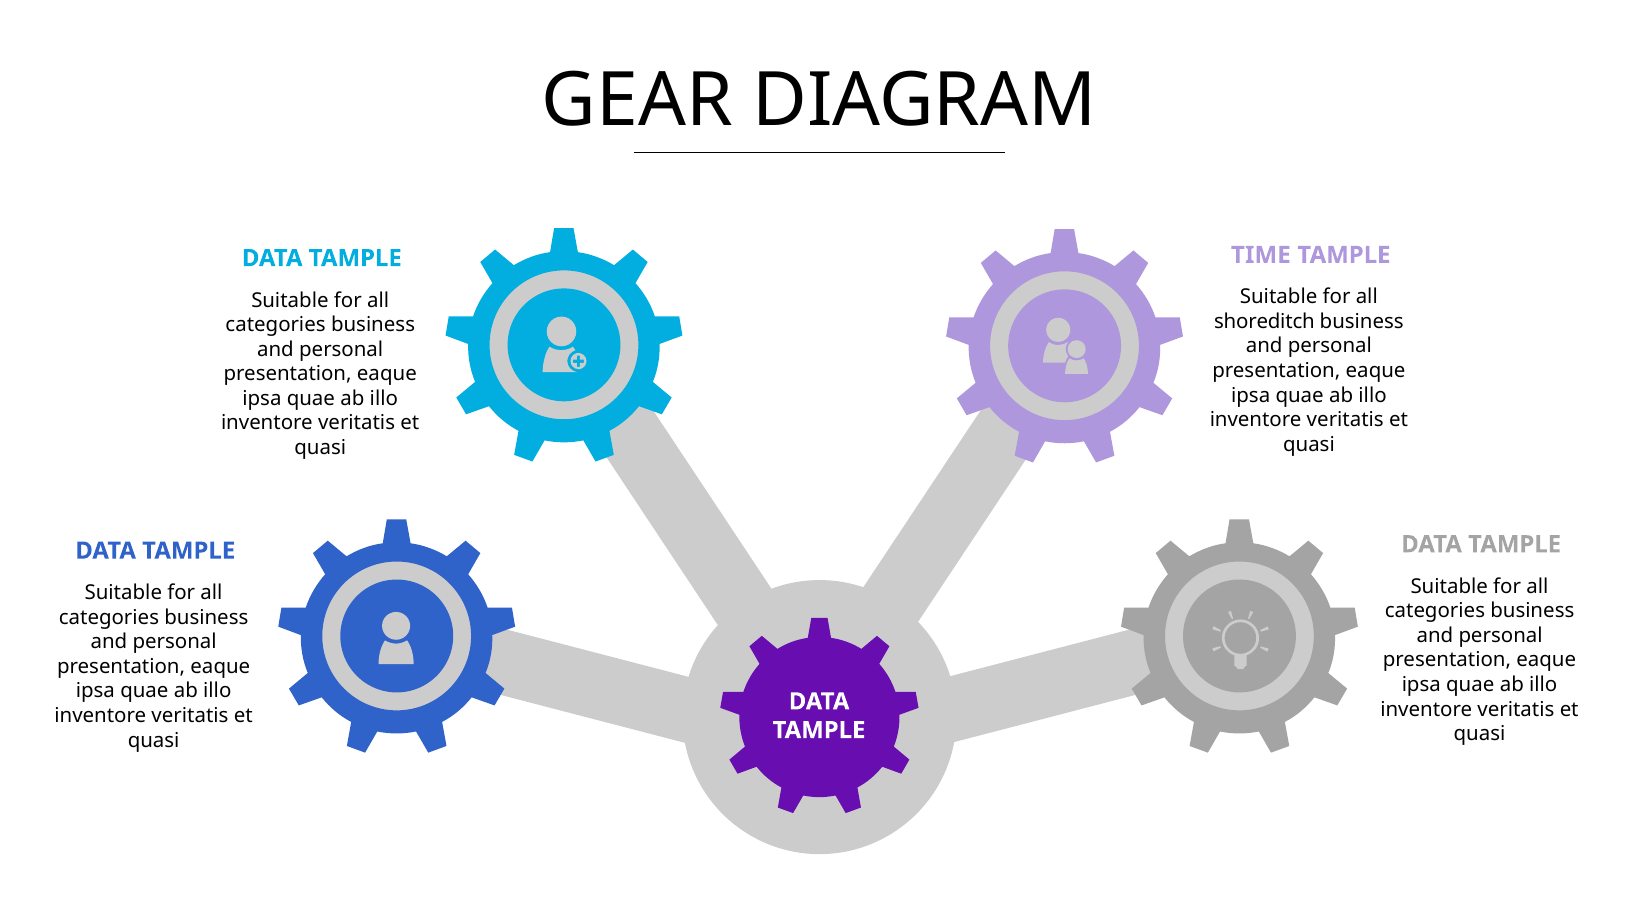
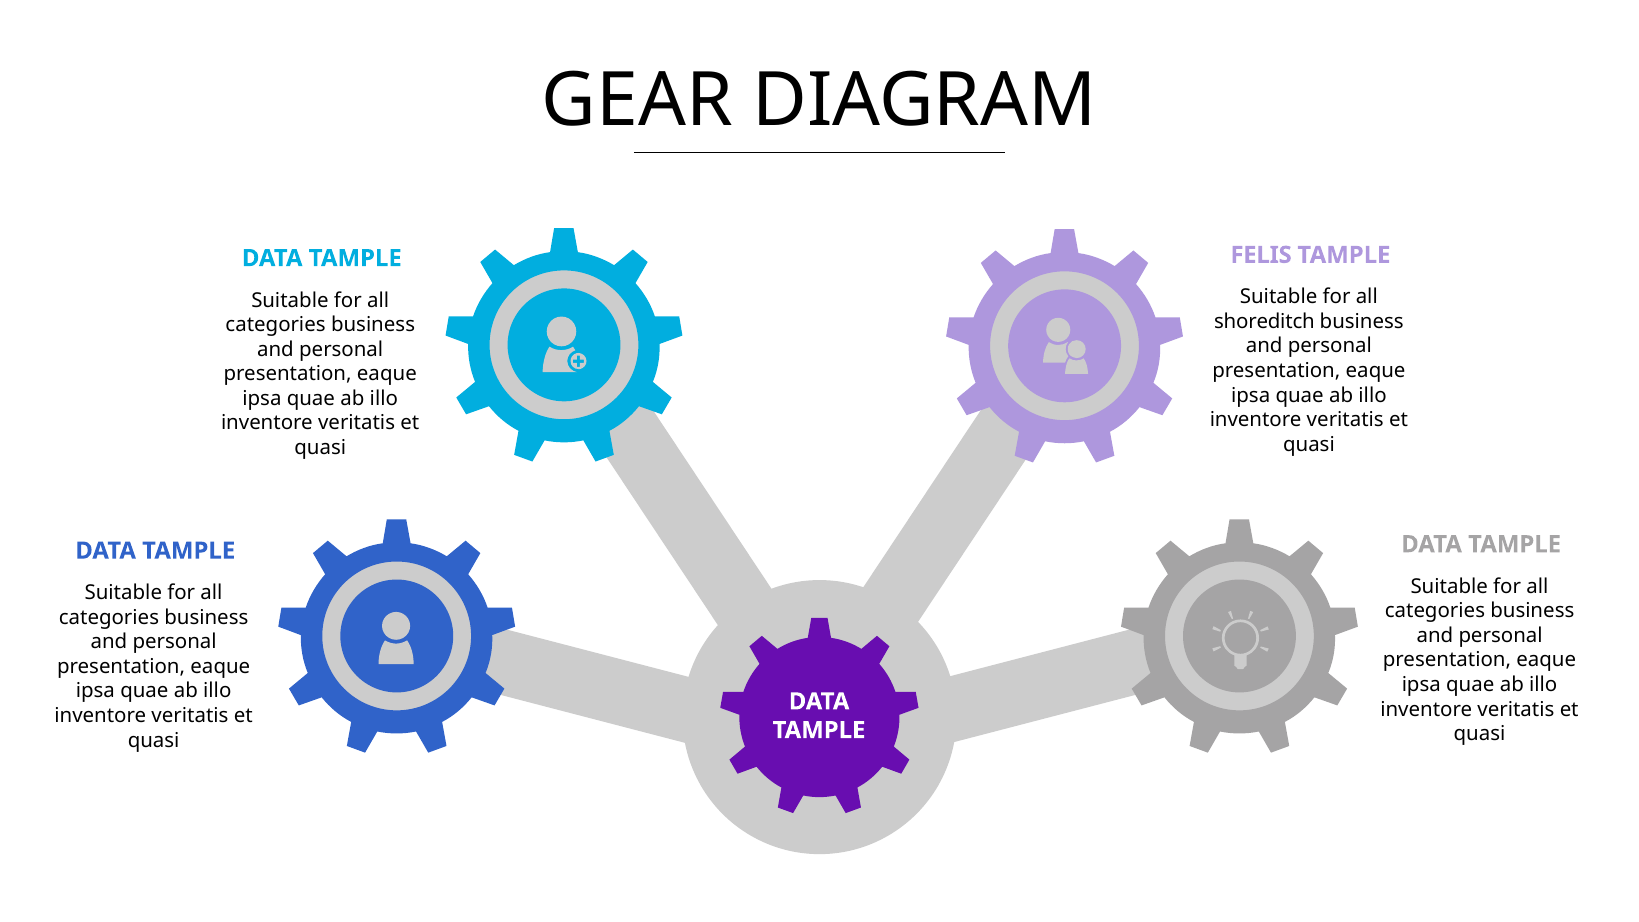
TIME: TIME -> FELIS
